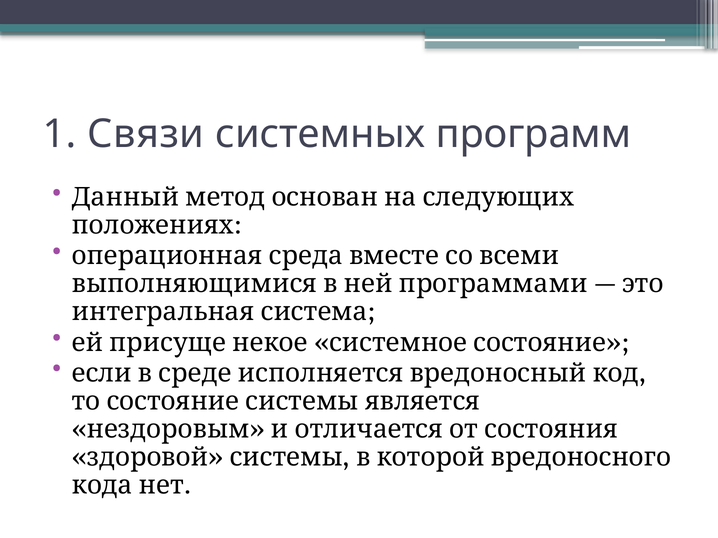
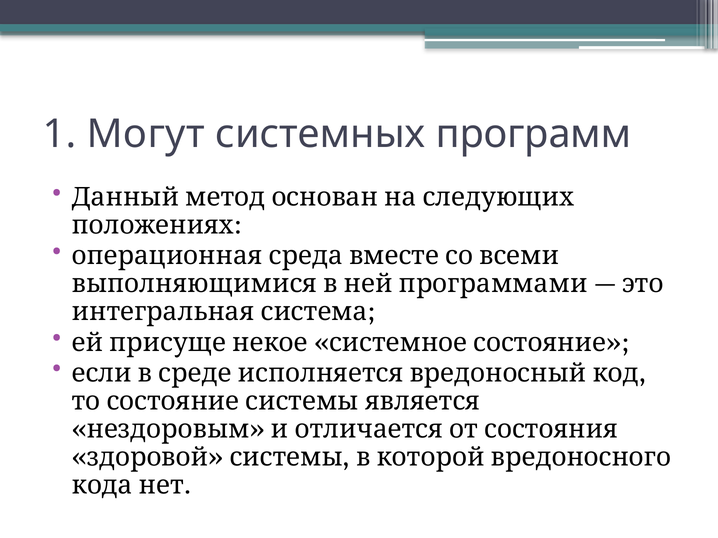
Связи: Связи -> Могут
